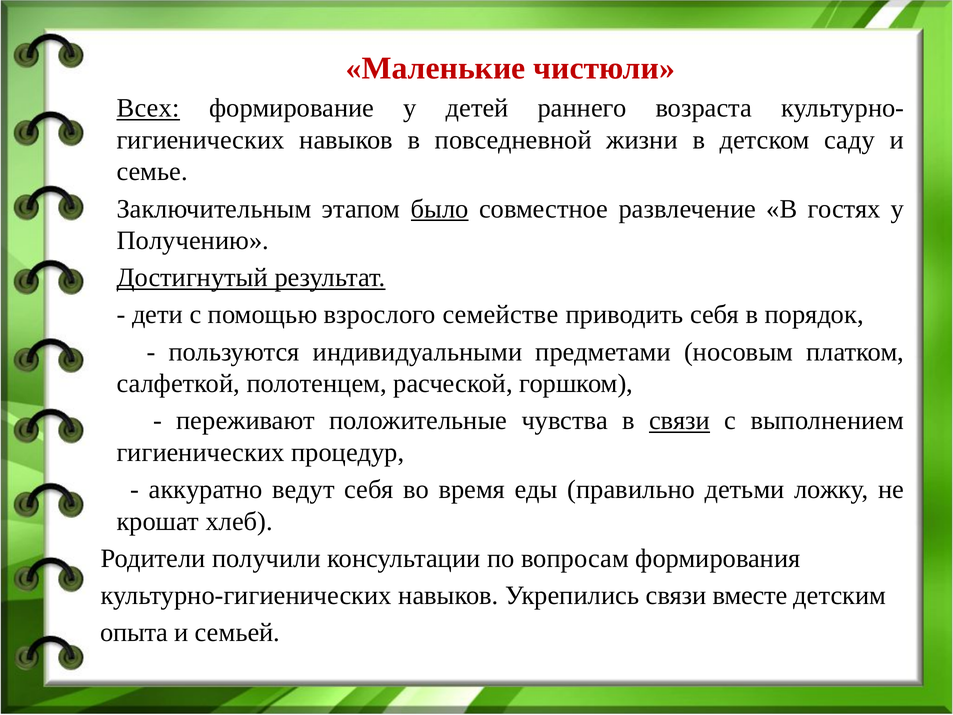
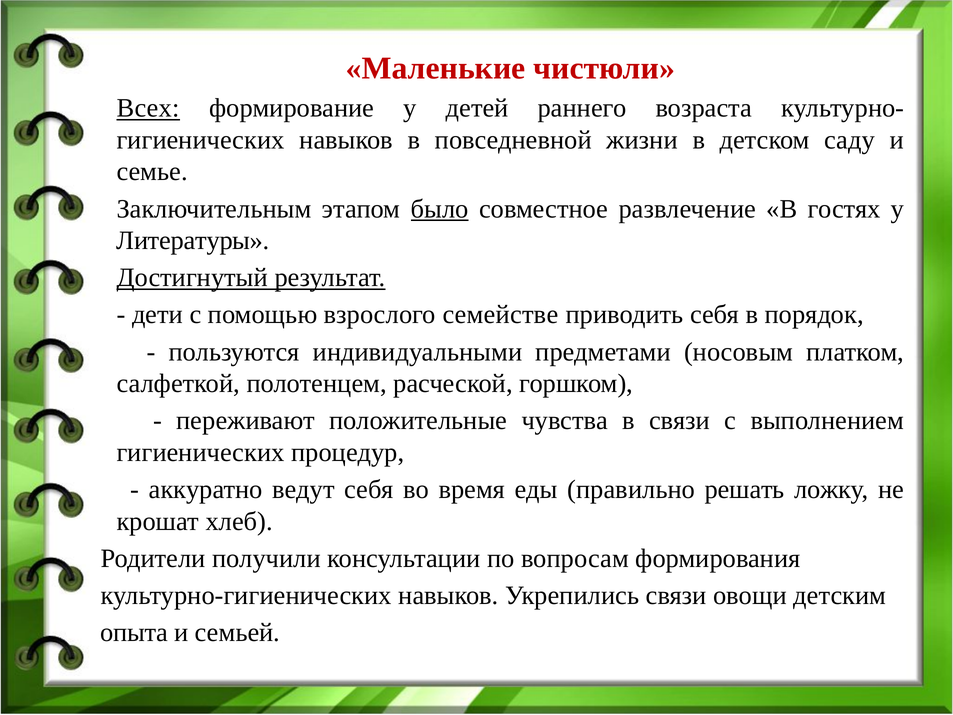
Получению: Получению -> Литературы
связи at (680, 421) underline: present -> none
детьми: детьми -> решать
вместе: вместе -> овощи
